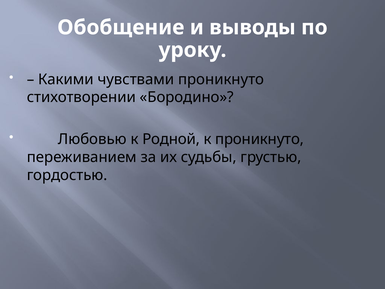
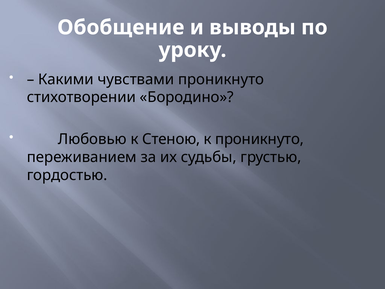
Родной: Родной -> Стеною
